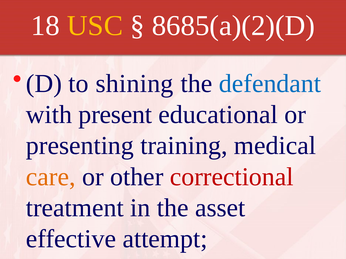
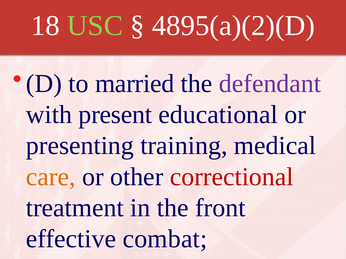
USC colour: yellow -> light green
8685(a)(2)(D: 8685(a)(2)(D -> 4895(a)(2)(D
shining: shining -> married
defendant colour: blue -> purple
asset: asset -> front
attempt: attempt -> combat
